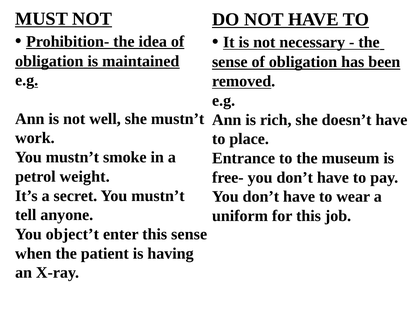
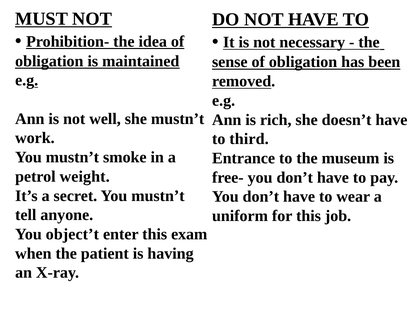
place: place -> third
this sense: sense -> exam
